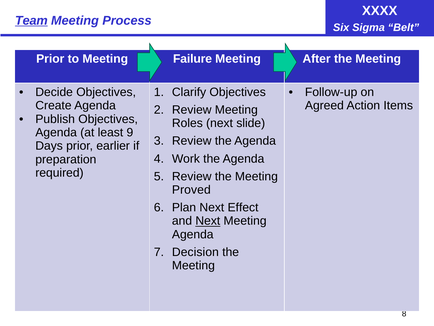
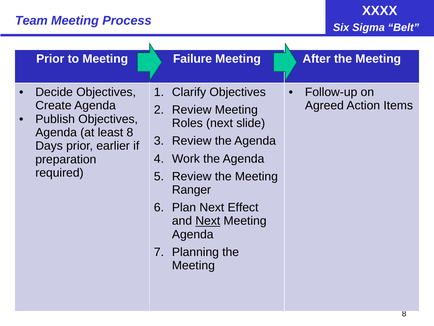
Team underline: present -> none
least 9: 9 -> 8
Proved: Proved -> Ranger
Decision: Decision -> Planning
